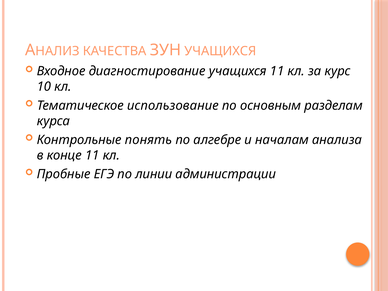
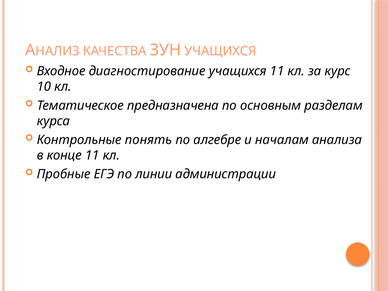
использование: использование -> предназначена
